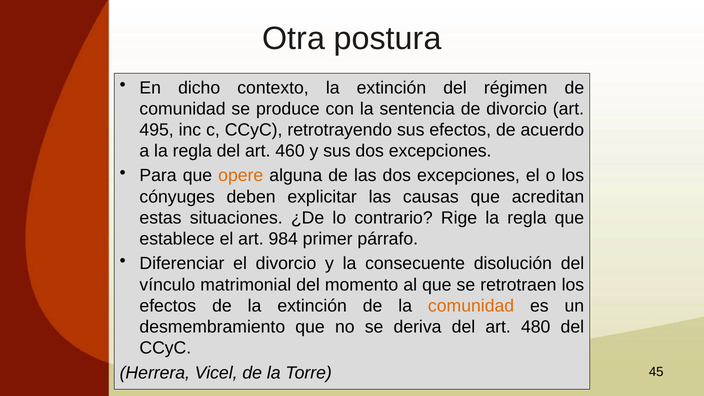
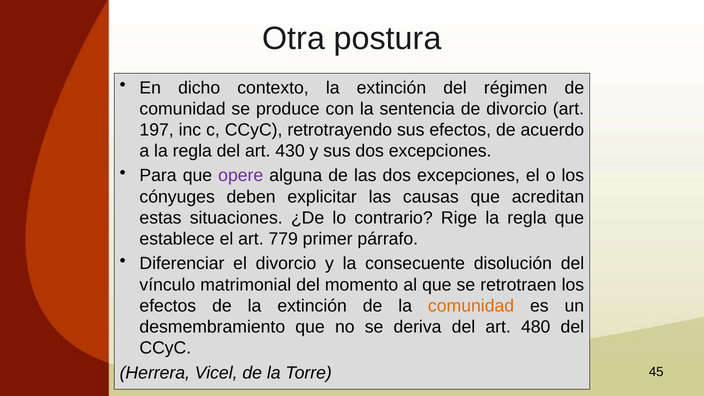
495: 495 -> 197
460: 460 -> 430
opere colour: orange -> purple
984: 984 -> 779
